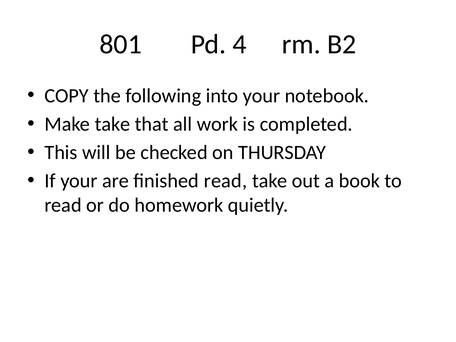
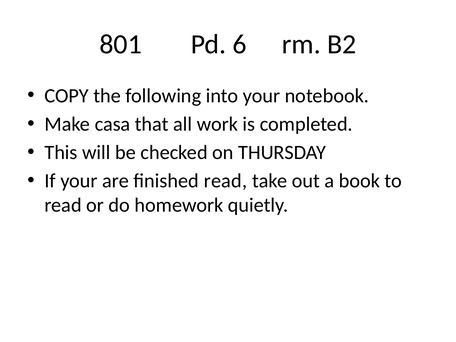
4: 4 -> 6
Make take: take -> casa
